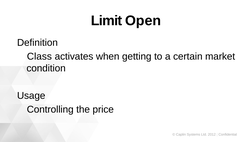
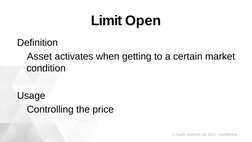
Class: Class -> Asset
